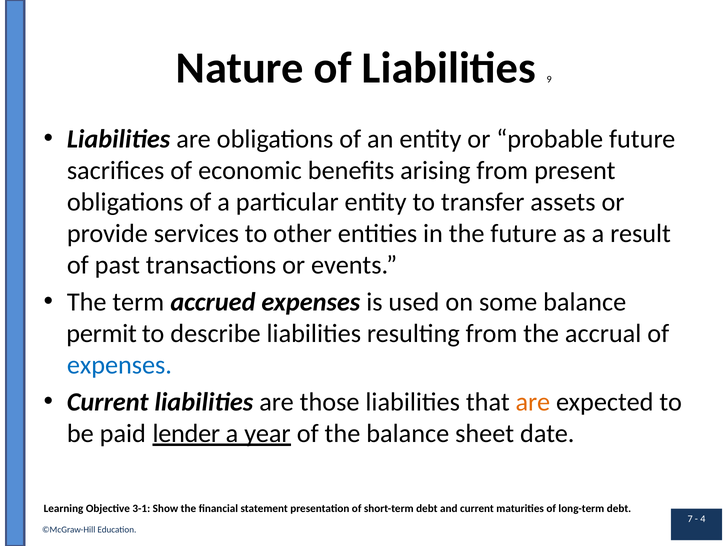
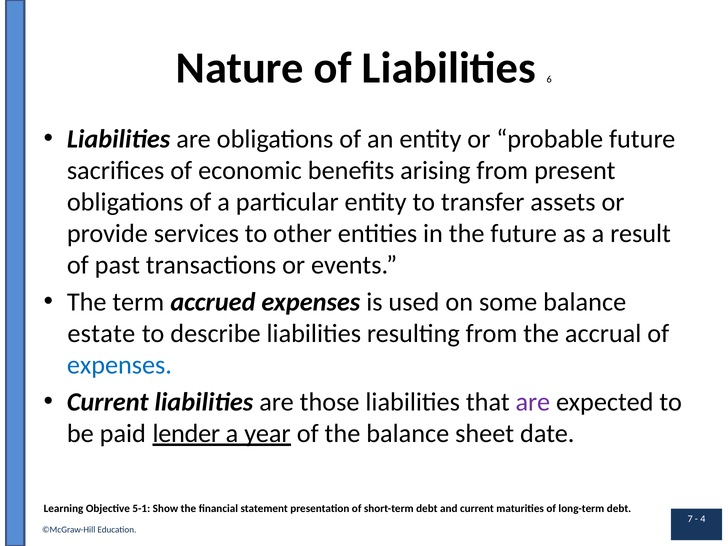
9: 9 -> 6
permit: permit -> estate
are at (533, 402) colour: orange -> purple
3-1: 3-1 -> 5-1
